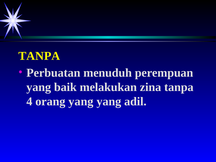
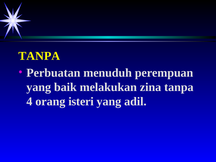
orang yang: yang -> isteri
